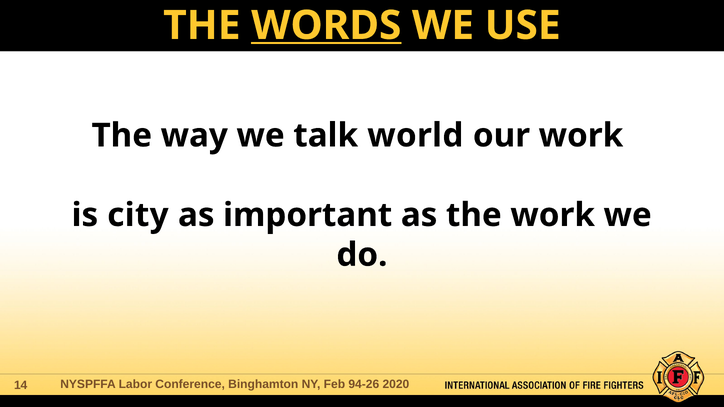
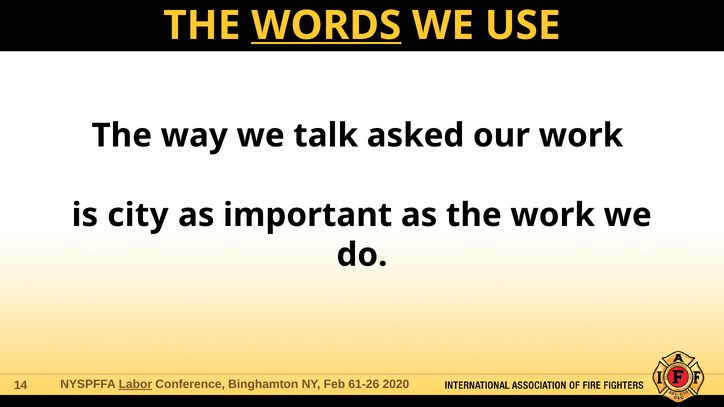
world: world -> asked
Labor underline: none -> present
94-26: 94-26 -> 61-26
